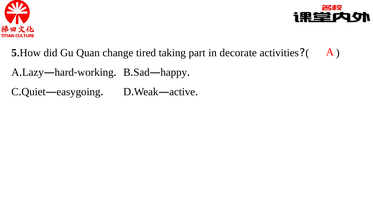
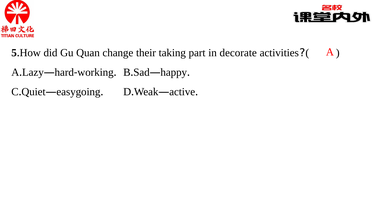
tired: tired -> their
